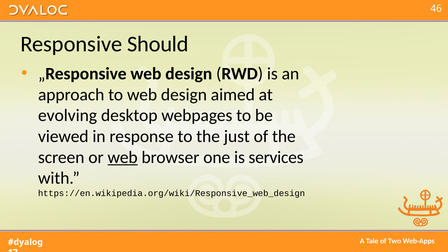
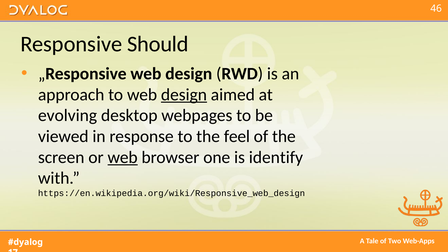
design at (184, 95) underline: none -> present
just: just -> feel
services: services -> identify
